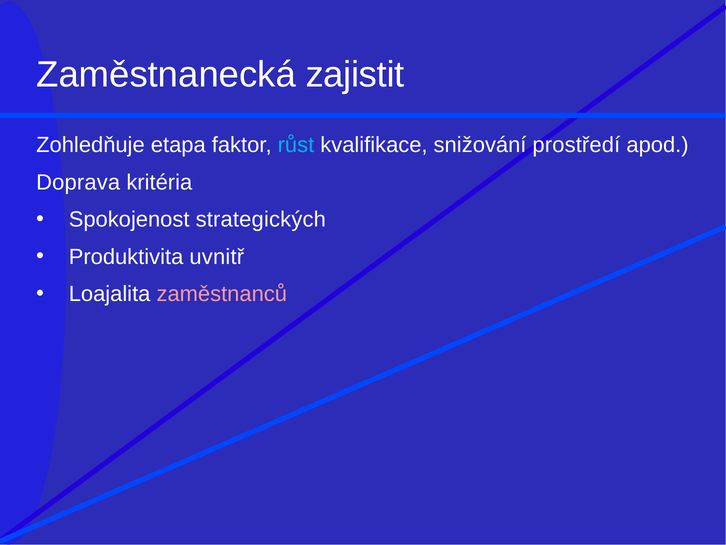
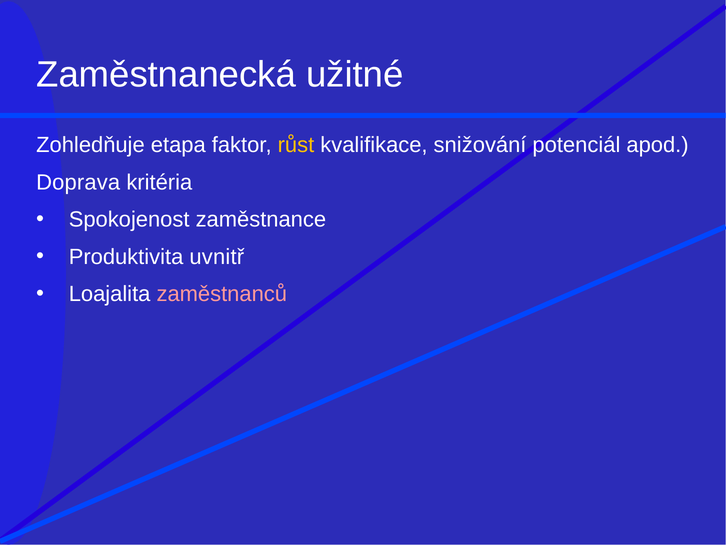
zajistit: zajistit -> užitné
růst colour: light blue -> yellow
prostředí: prostředí -> potenciál
strategických: strategických -> zaměstnance
